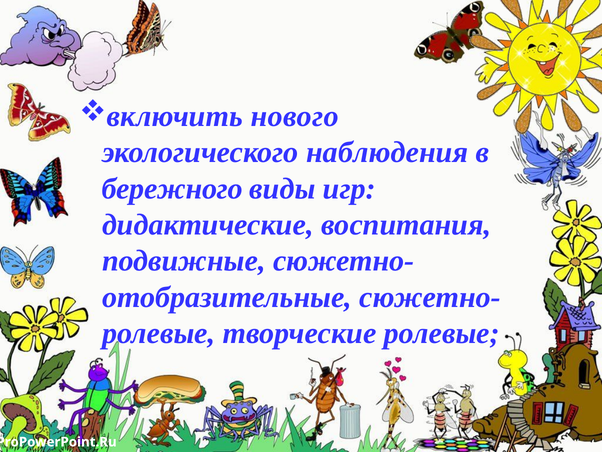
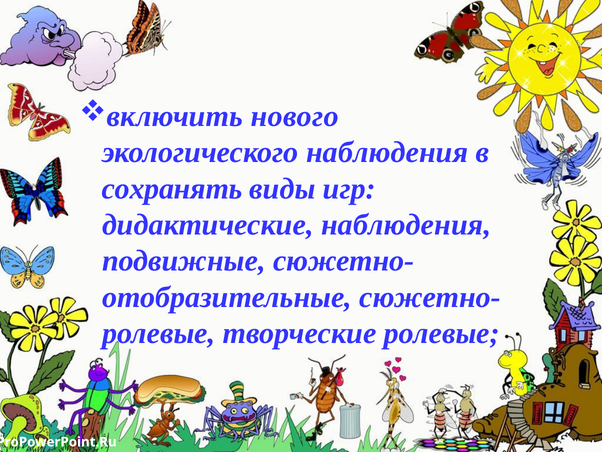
бережного: бережного -> сохранять
дидактические воспитания: воспитания -> наблюдения
